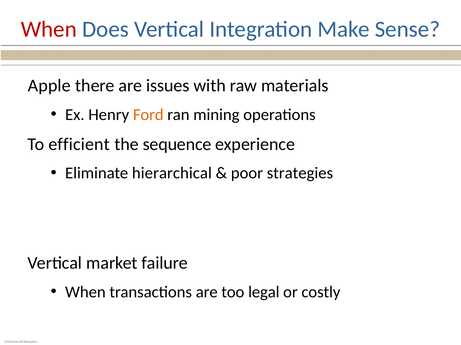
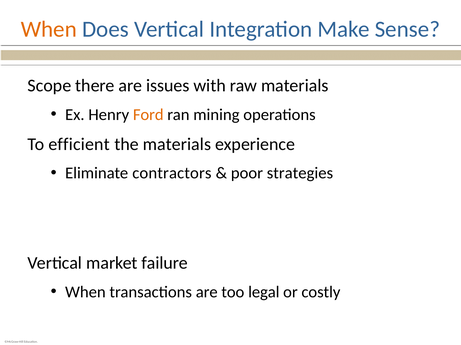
When at (49, 29) colour: red -> orange
Apple: Apple -> Scope
the sequence: sequence -> materials
hierarchical: hierarchical -> contractors
